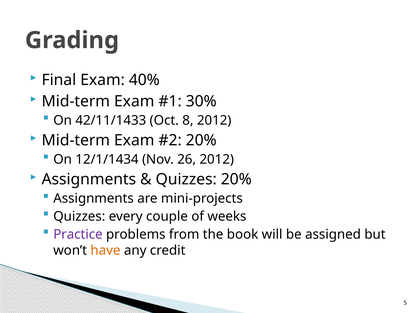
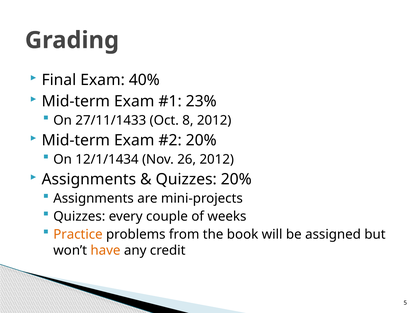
30%: 30% -> 23%
42/11/1433: 42/11/1433 -> 27/11/1433
Practice colour: purple -> orange
